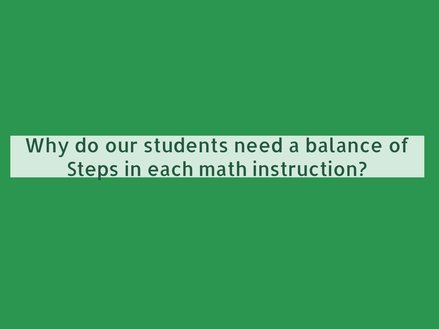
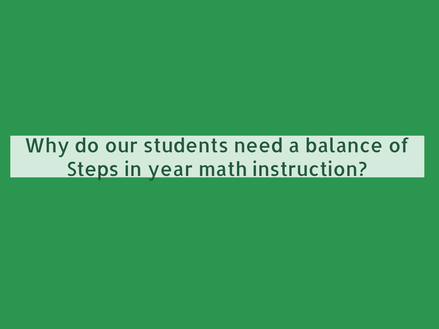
each: each -> year
